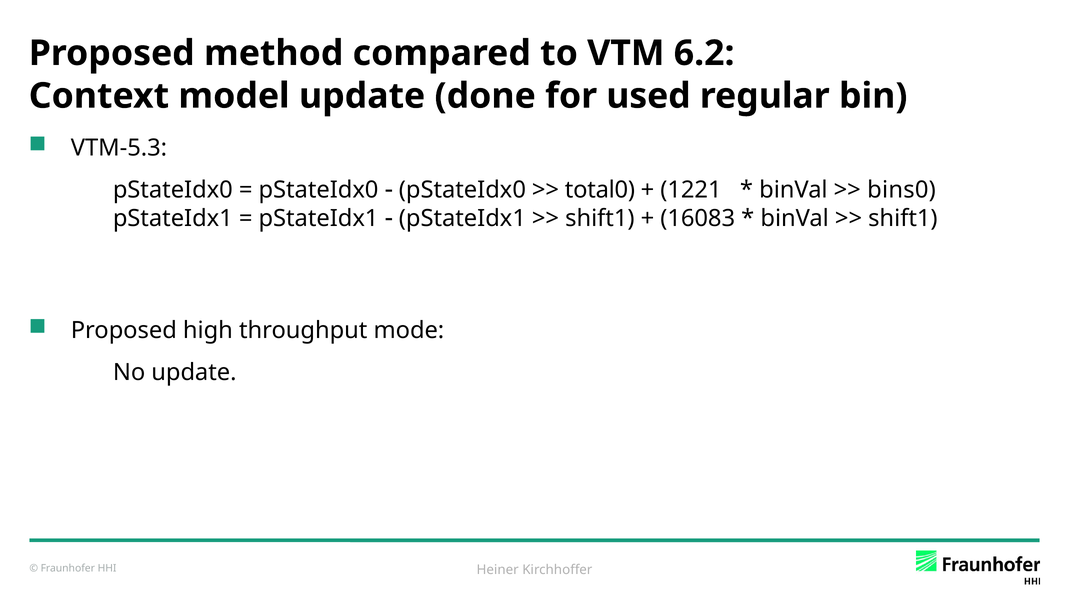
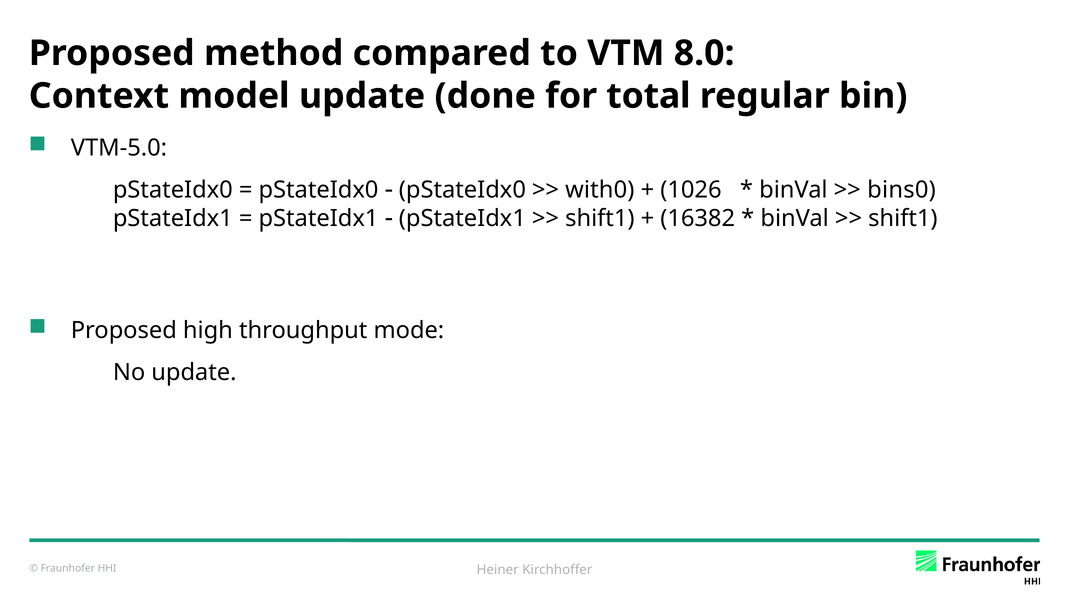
6.2: 6.2 -> 8.0
used: used -> total
VTM-5.3: VTM-5.3 -> VTM-5.0
total0: total0 -> with0
1221: 1221 -> 1026
16083: 16083 -> 16382
